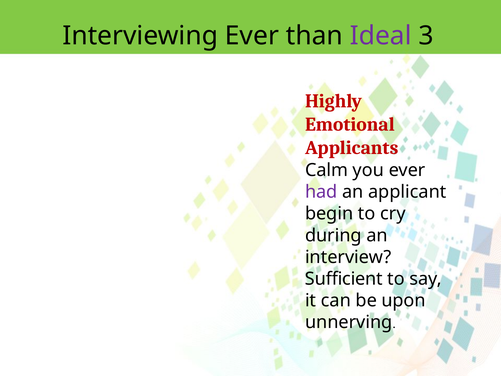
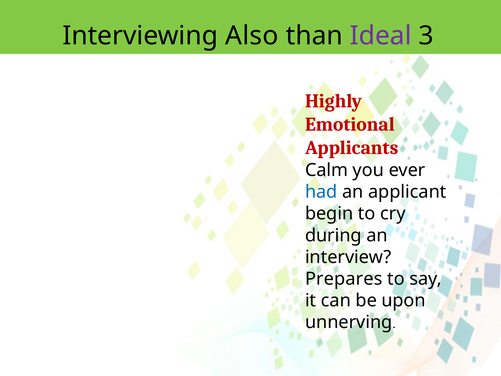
Interviewing Ever: Ever -> Also
had colour: purple -> blue
Sufficient: Sufficient -> Prepares
